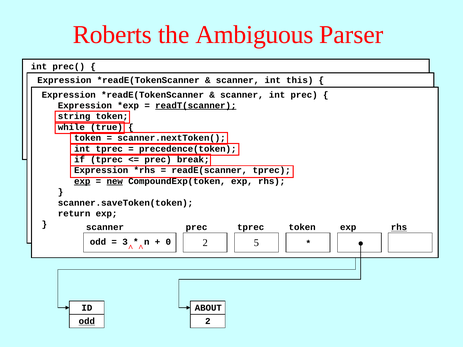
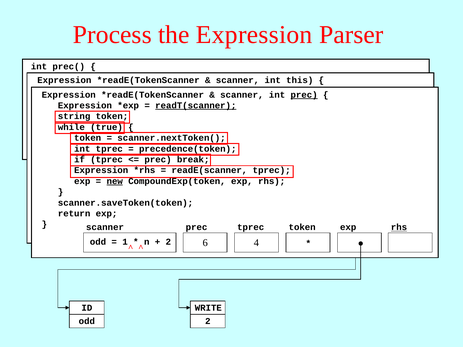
Roberts: Roberts -> Process
the Ambiguous: Ambiguous -> Expression
prec at (304, 95) underline: none -> present
exp at (82, 181) underline: present -> none
3 at (125, 242): 3 -> 1
0 at (168, 242): 0 -> 2
2 at (205, 243): 2 -> 6
5: 5 -> 4
ABOUT: ABOUT -> WRITE
odd at (87, 322) underline: present -> none
